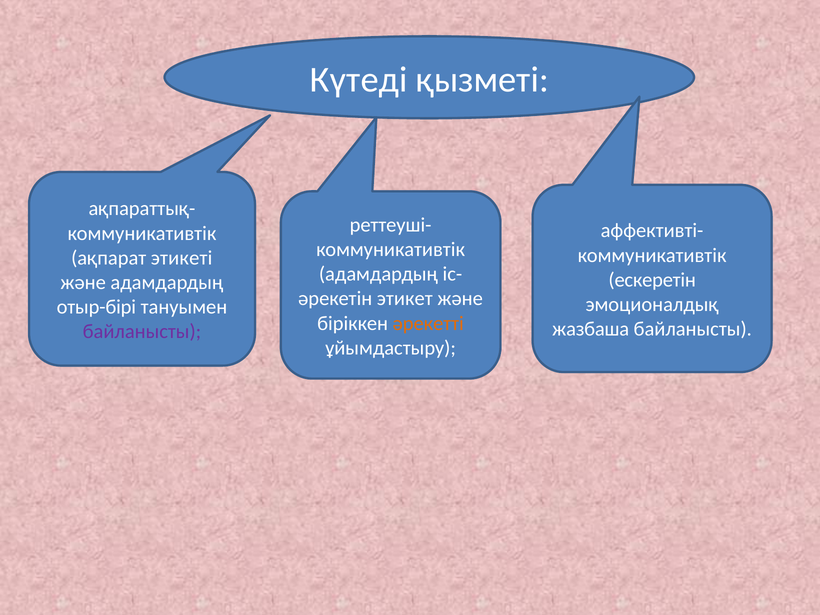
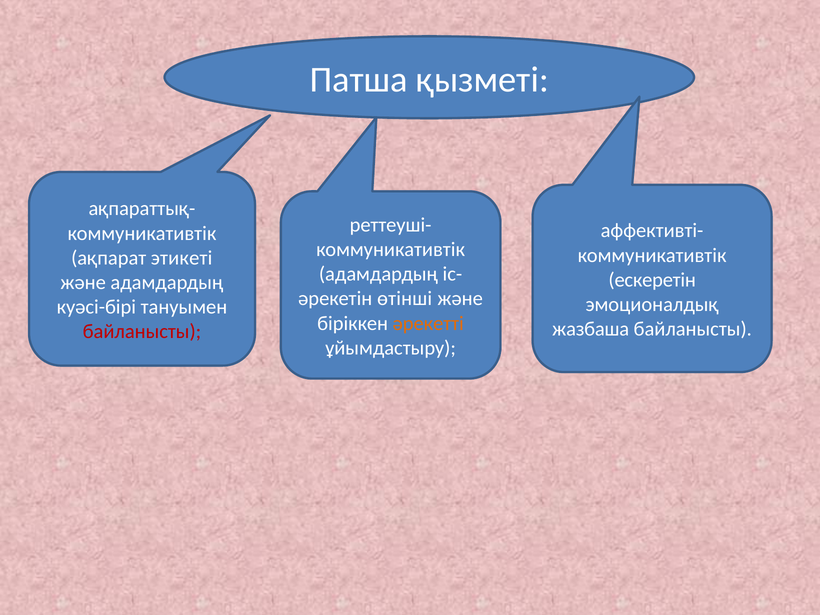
Күтеді: Күтеді -> Патша
этикет: этикет -> өтінші
отыр-бірі: отыр-бірі -> куәсі-бірі
байланысты at (142, 332) colour: purple -> red
